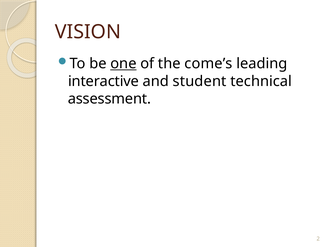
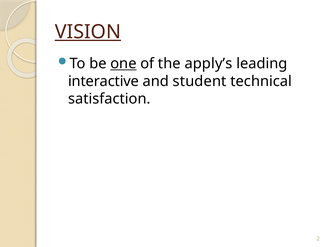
VISION underline: none -> present
come’s: come’s -> apply’s
assessment: assessment -> satisfaction
